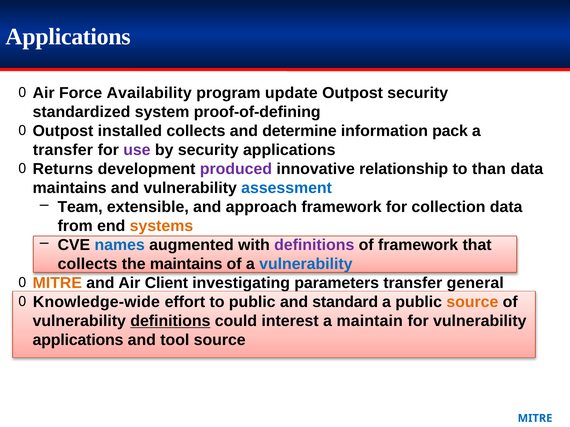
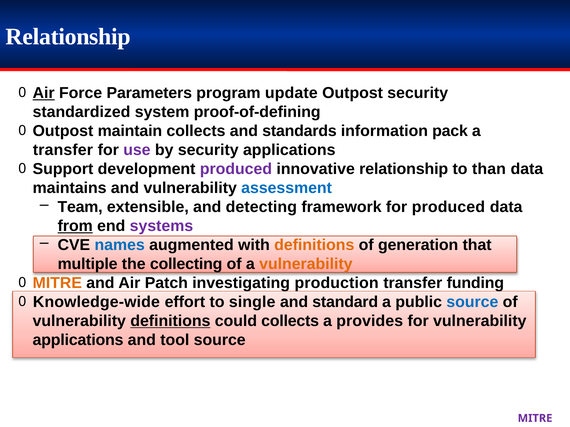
Applications at (68, 37): Applications -> Relationship
Air at (44, 93) underline: none -> present
Availability: Availability -> Parameters
installed: installed -> maintain
determine: determine -> standards
Returns: Returns -> Support
approach: approach -> detecting
for collection: collection -> produced
from underline: none -> present
systems colour: orange -> purple
definitions at (314, 245) colour: purple -> orange
of framework: framework -> generation
collects at (87, 264): collects -> multiple
the maintains: maintains -> collecting
vulnerability at (306, 264) colour: blue -> orange
Client: Client -> Patch
parameters: parameters -> production
general: general -> funding
to public: public -> single
source at (472, 302) colour: orange -> blue
could interest: interest -> collects
maintain: maintain -> provides
MITRE at (535, 419) colour: blue -> purple
